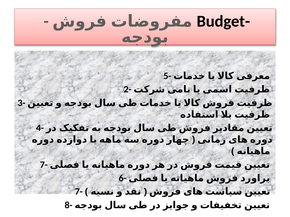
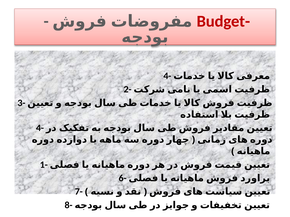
Budget- colour: black -> red
5- at (167, 76): 5- -> 4-
7- at (44, 165): 7- -> 1-
